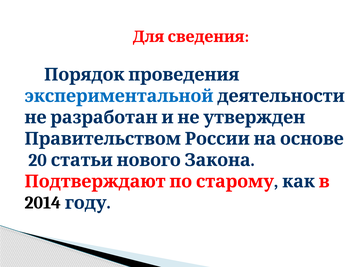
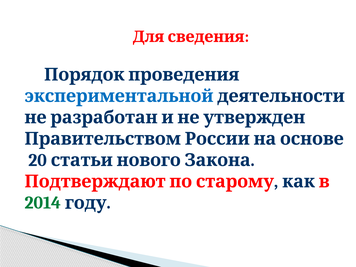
2014 colour: black -> green
